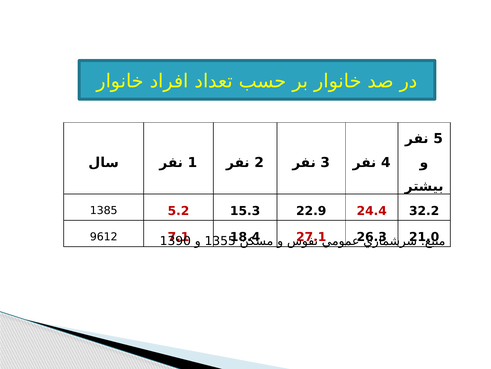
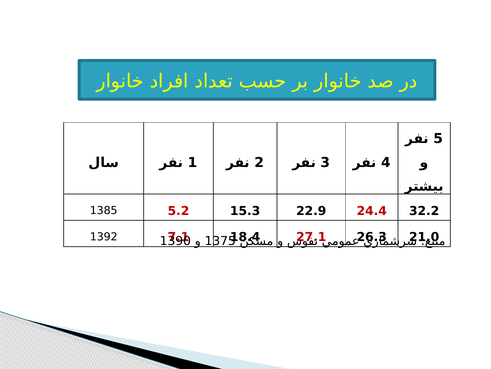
9612: 9612 -> 1392
1355: 1355 -> 1375
